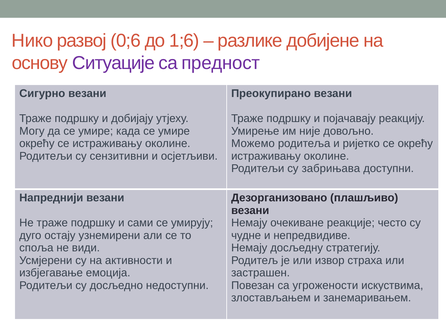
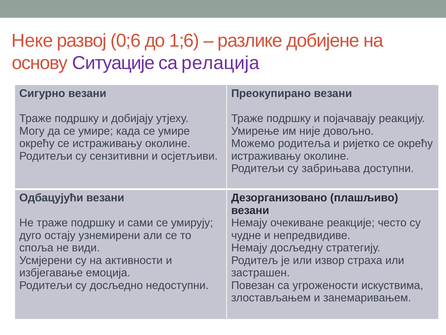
Нико: Нико -> Неке
предност: предност -> релација
Напреднији: Напреднији -> Одбацујући
